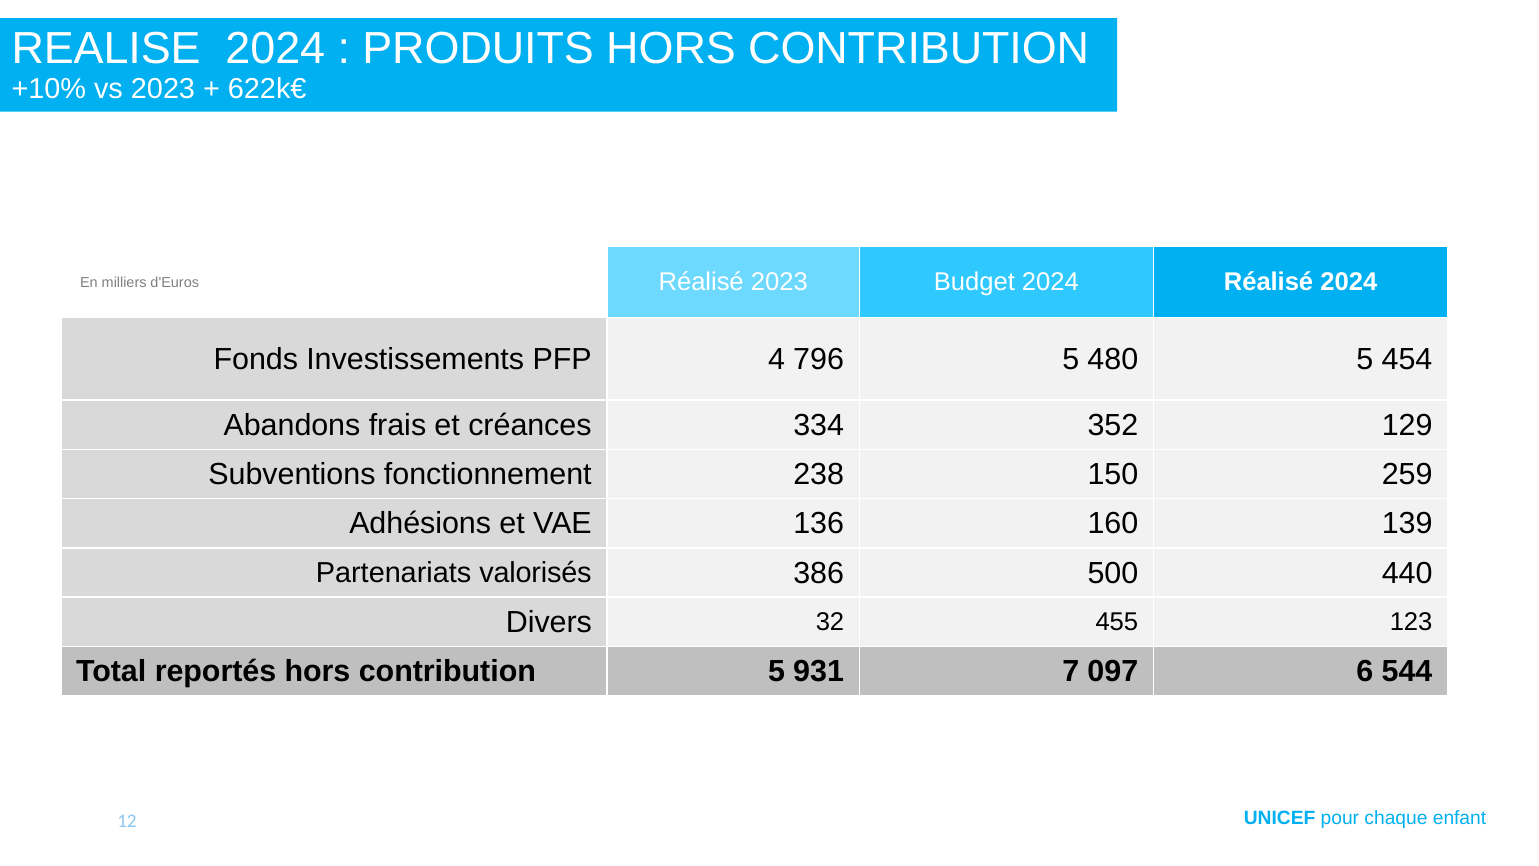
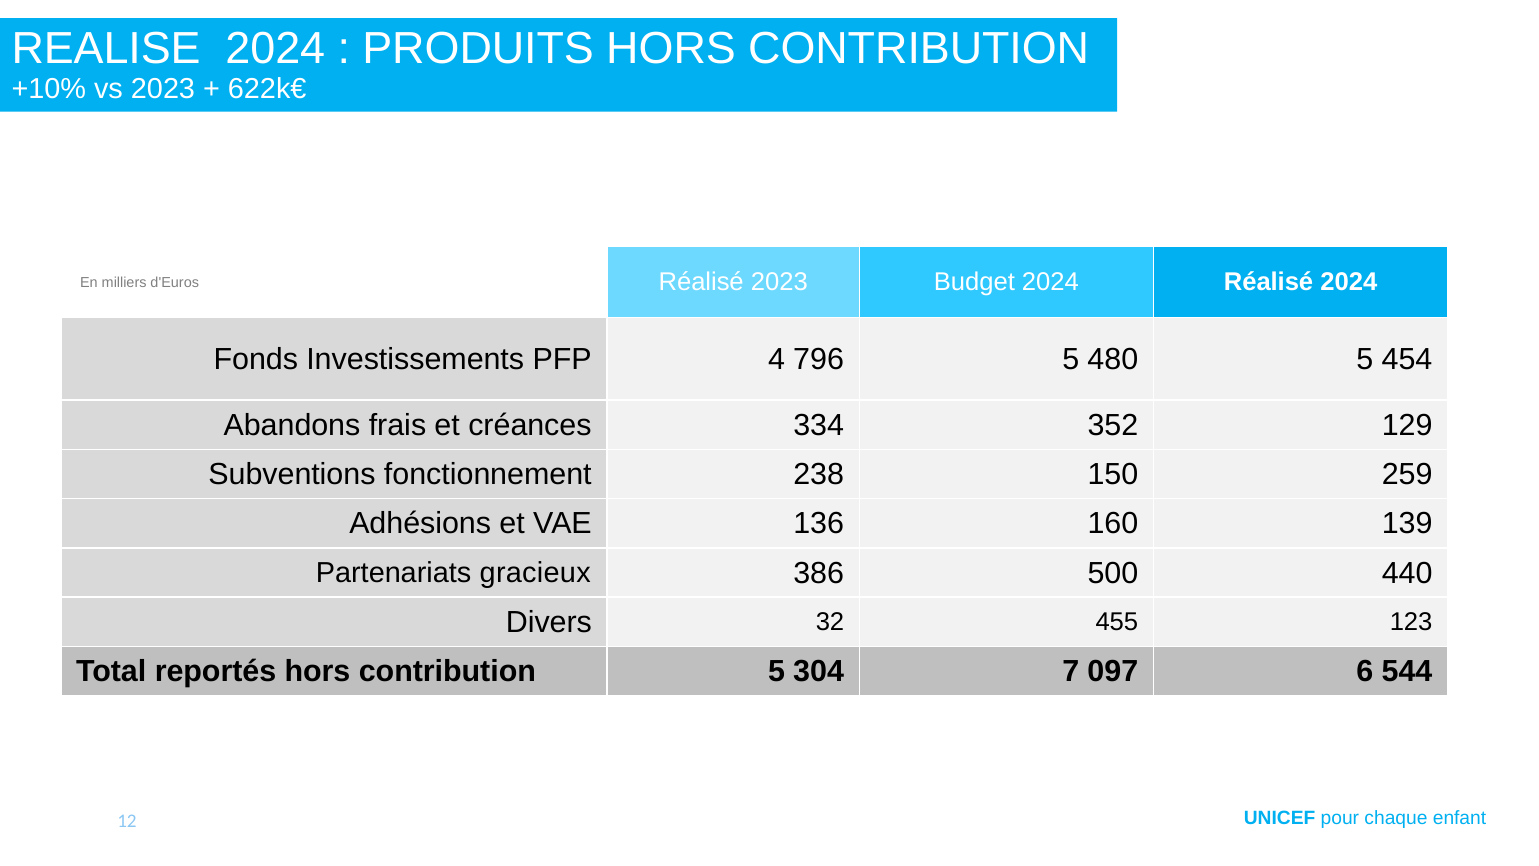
valorisés: valorisés -> gracieux
931: 931 -> 304
